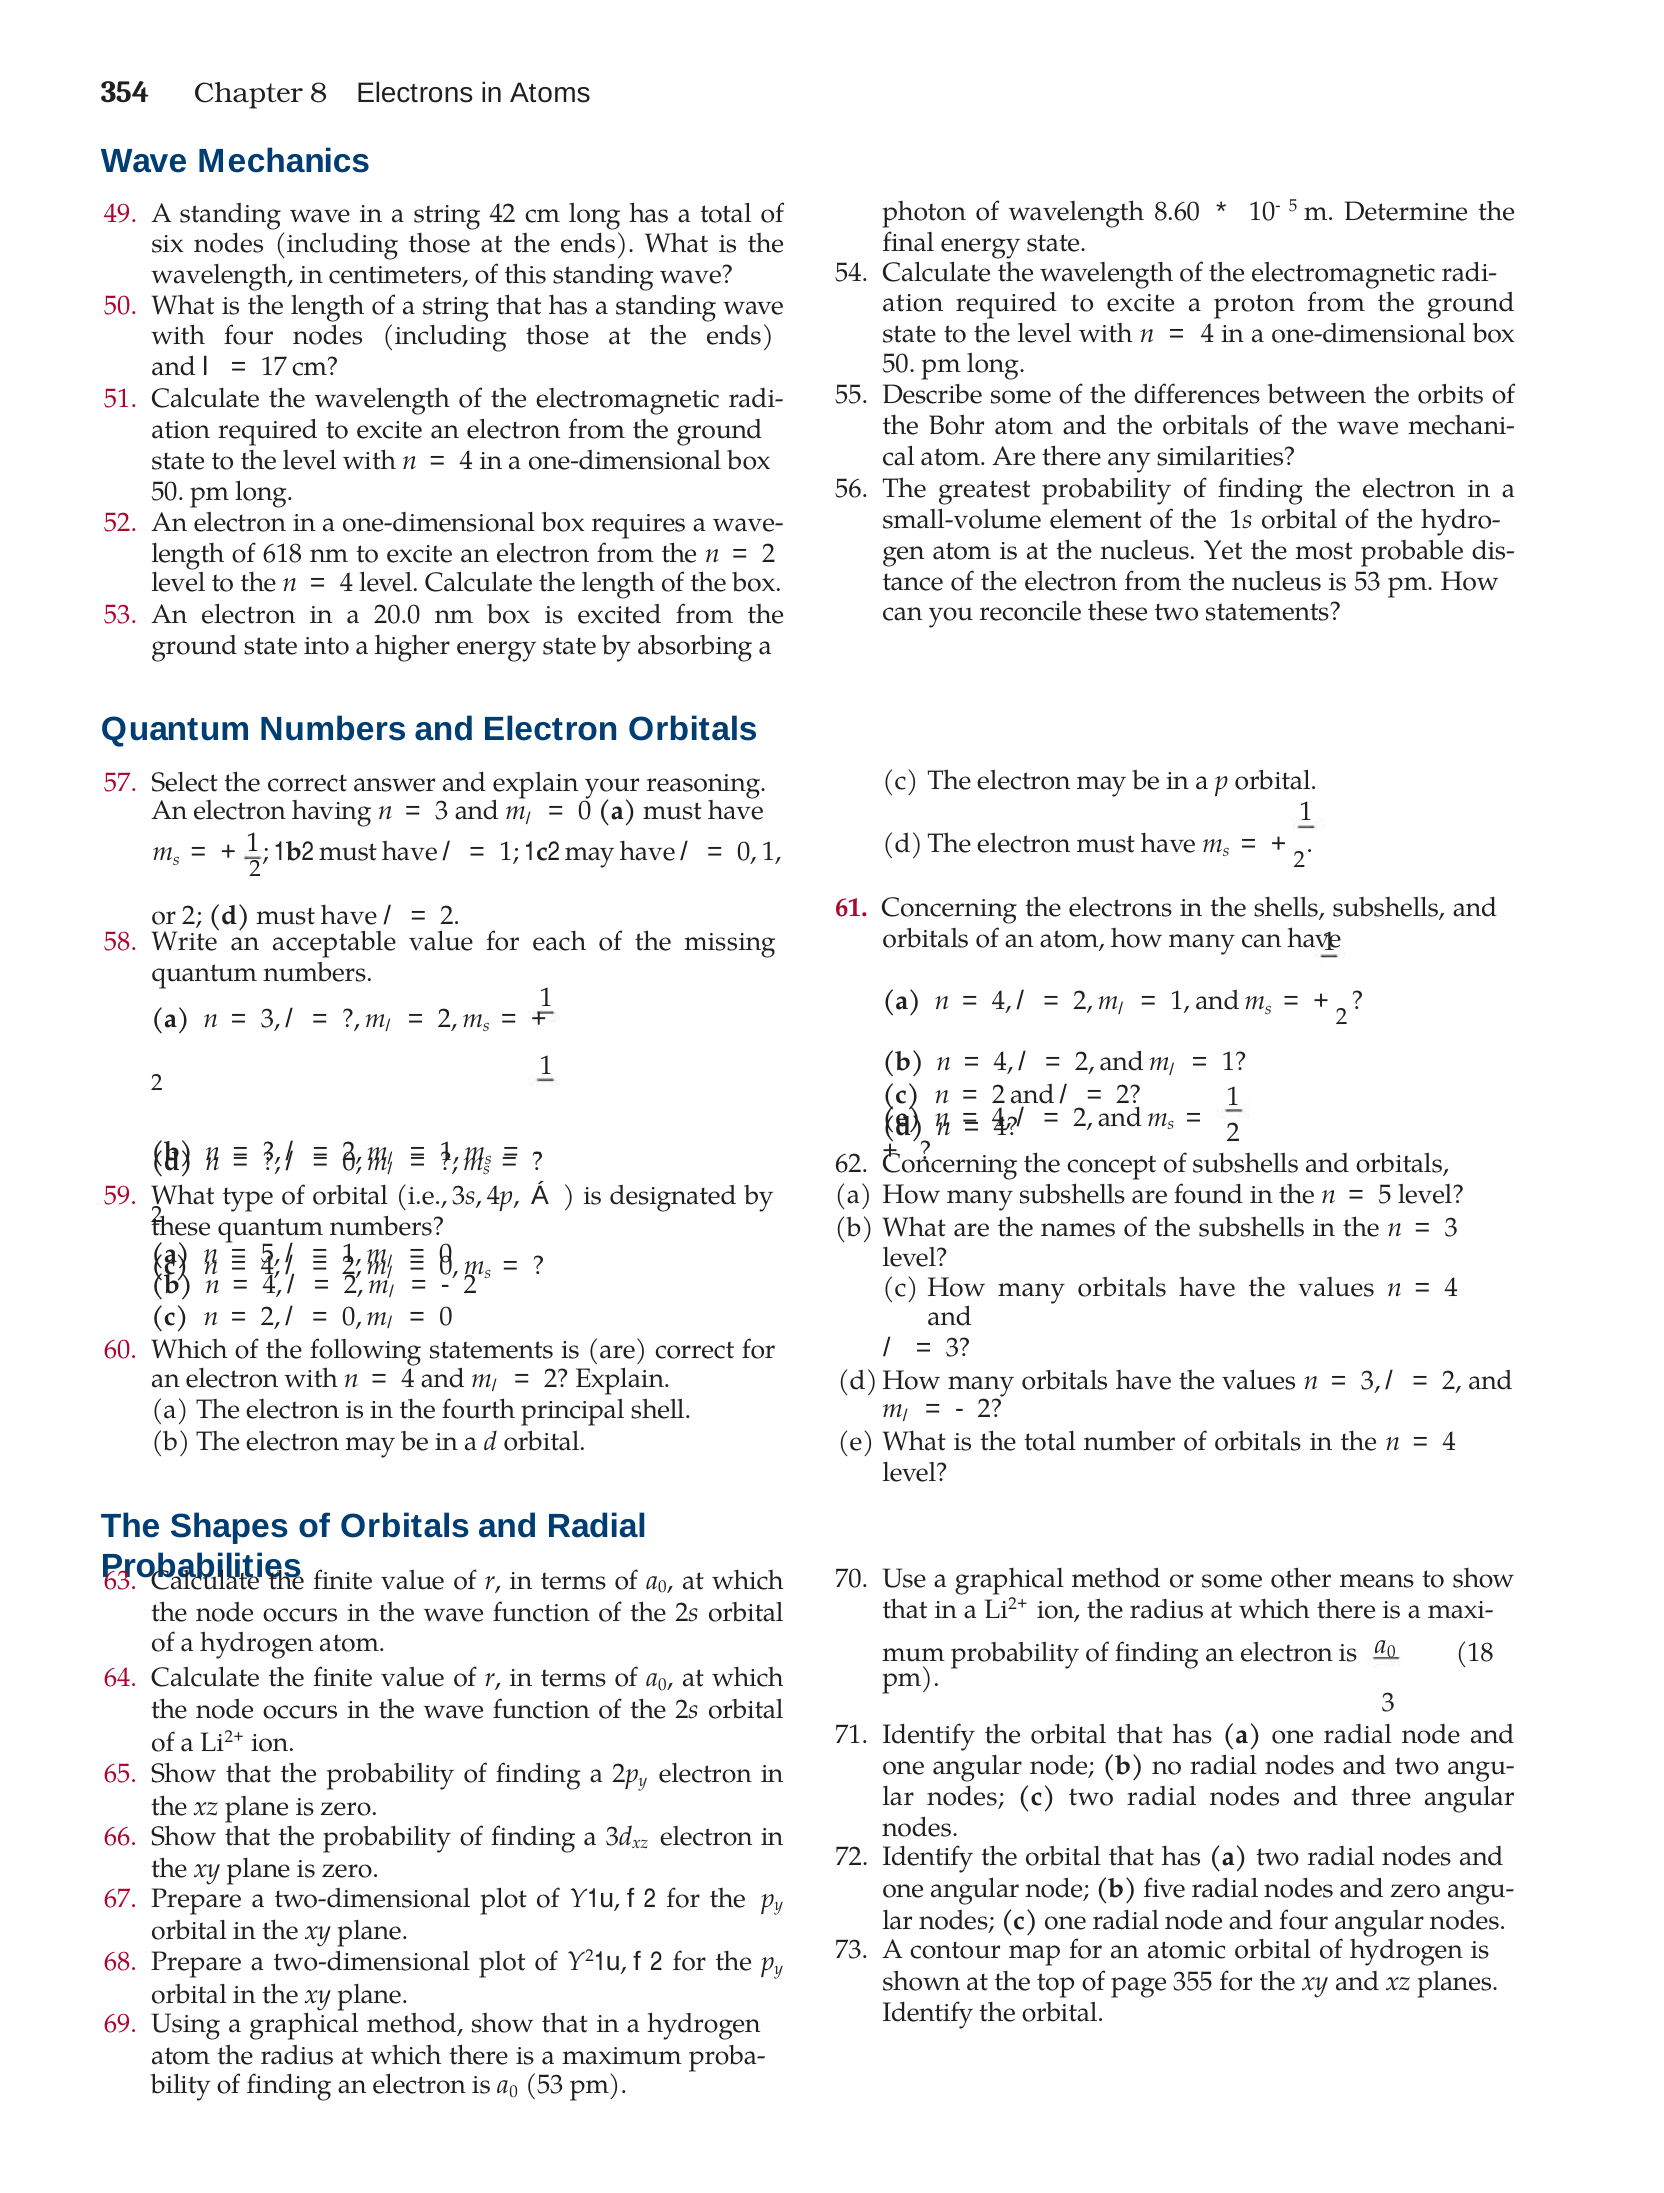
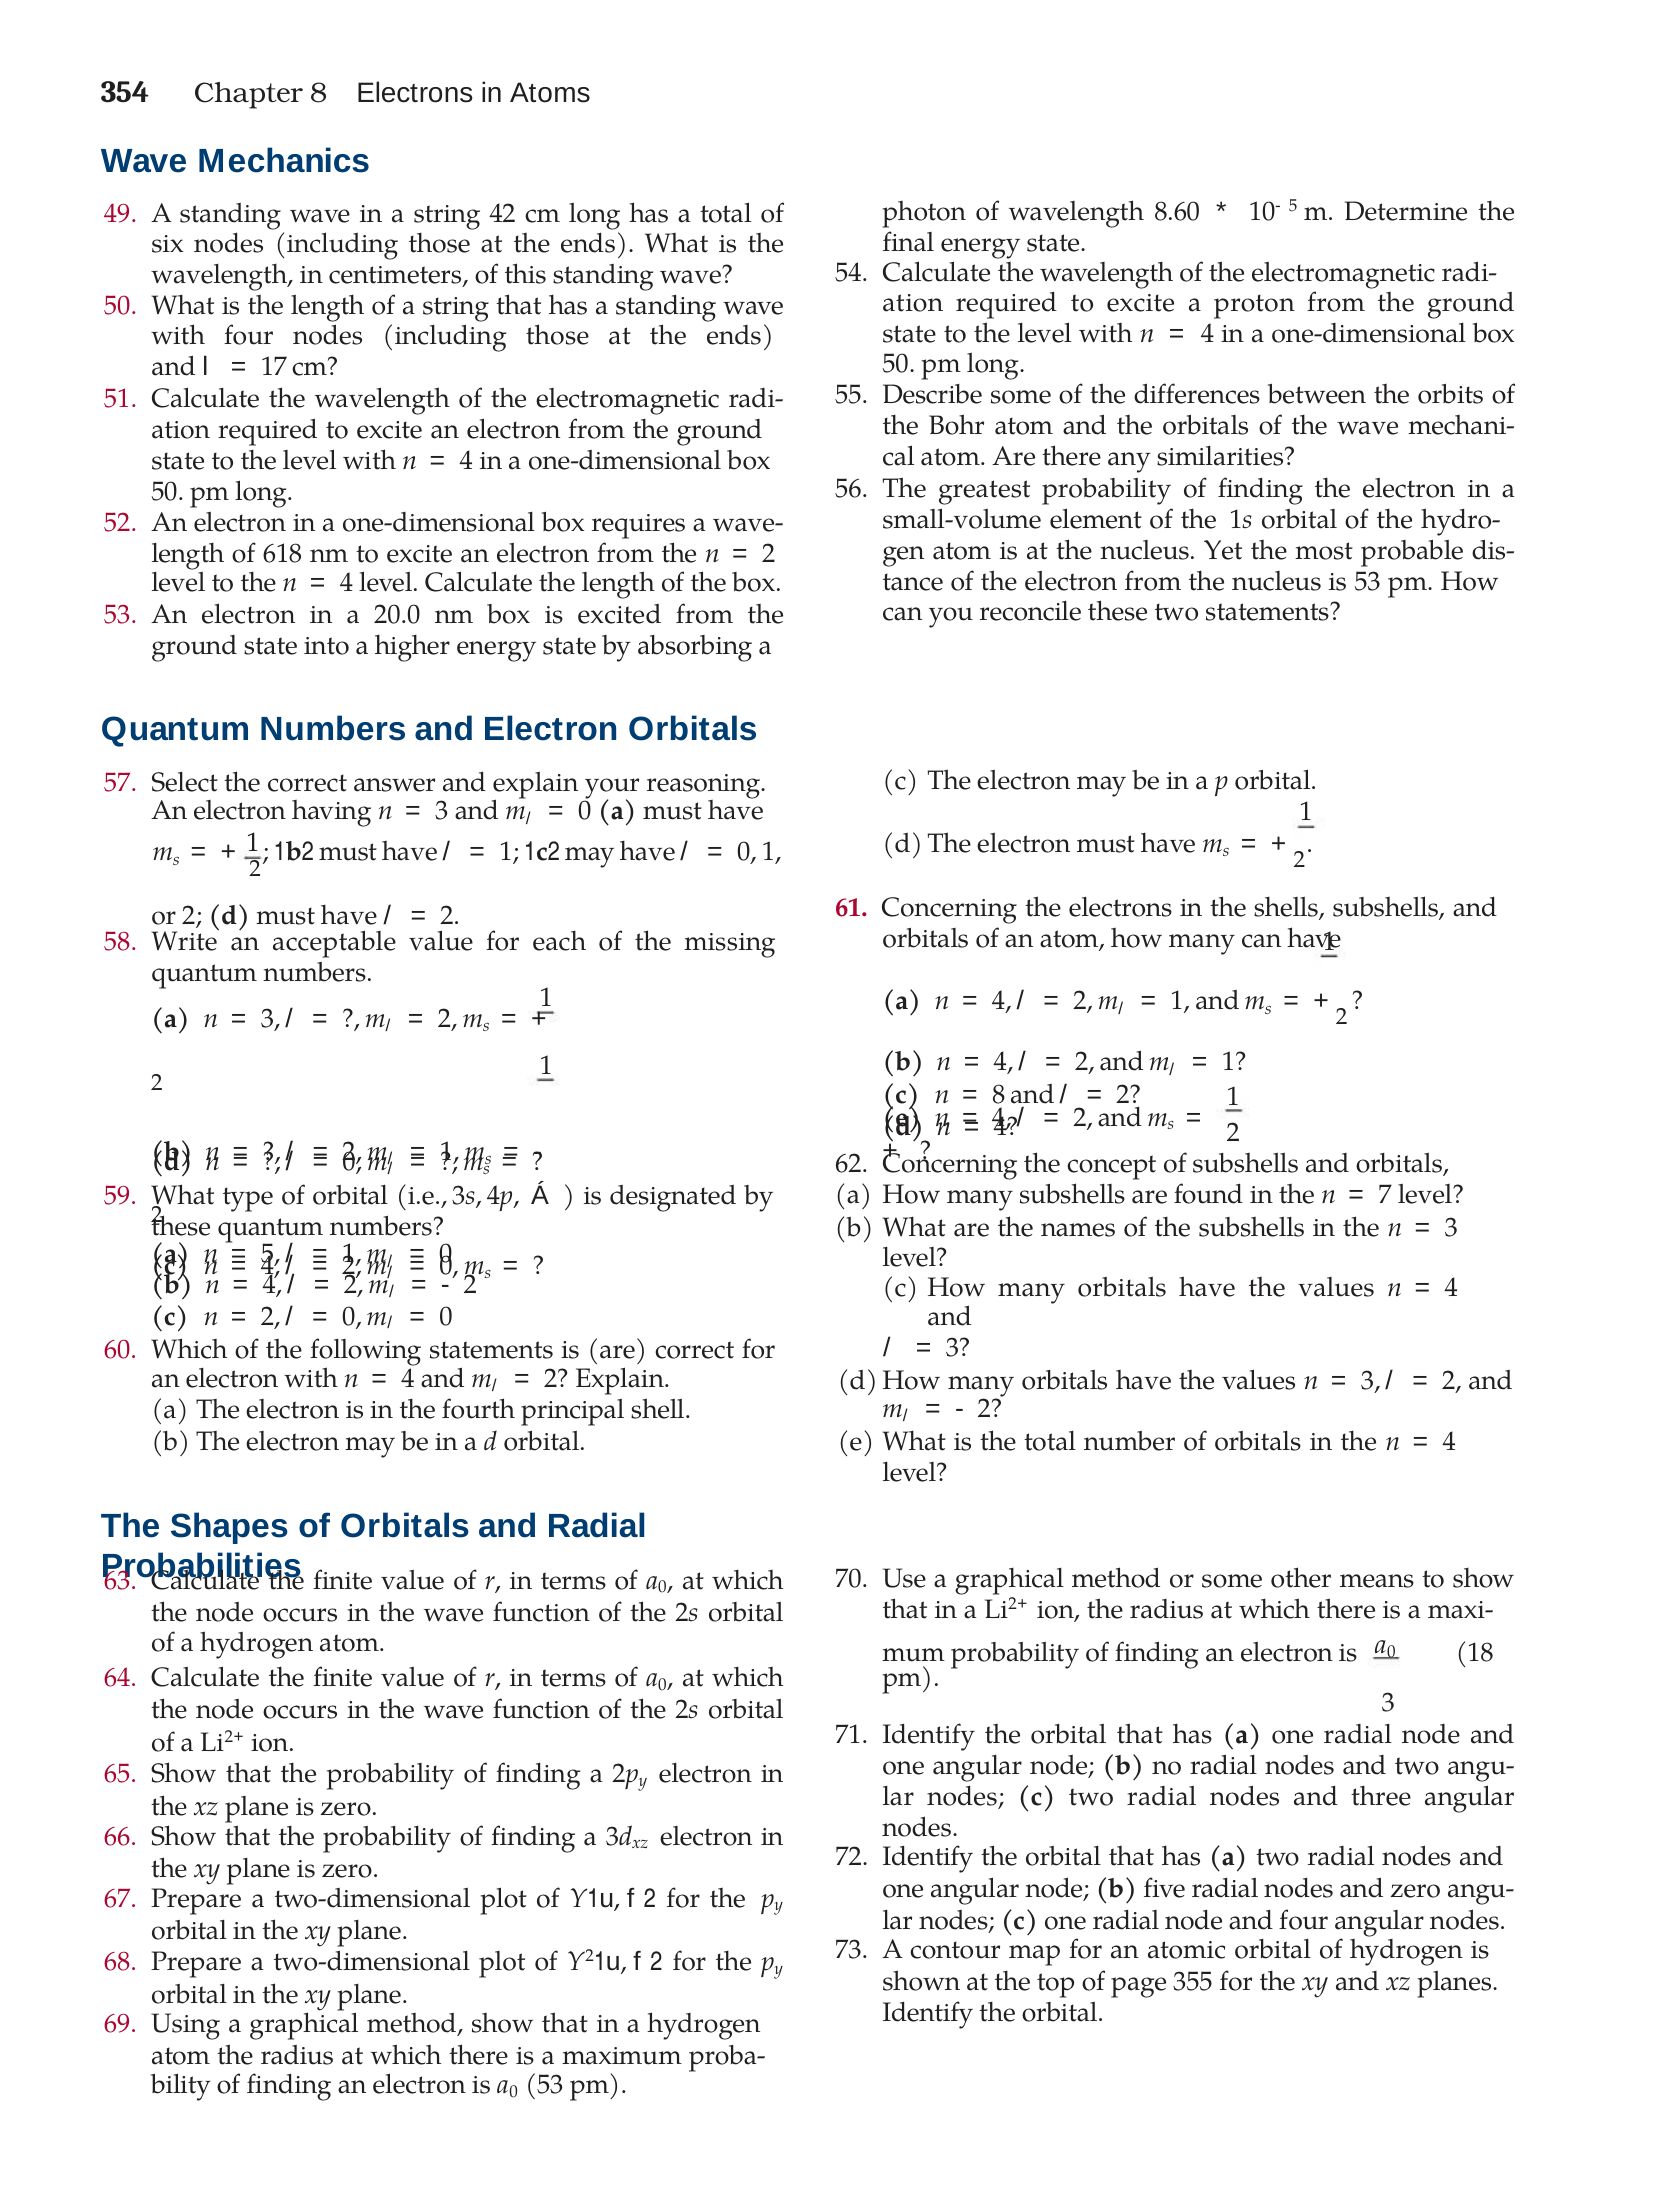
2 at (999, 1095): 2 -> 8
5 at (1385, 1195): 5 -> 7
